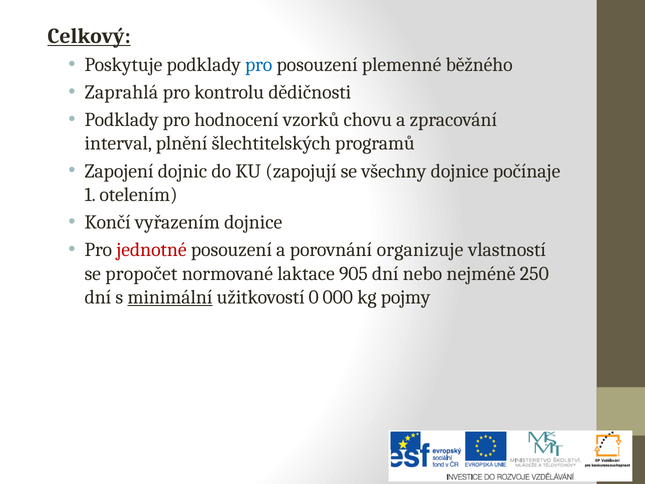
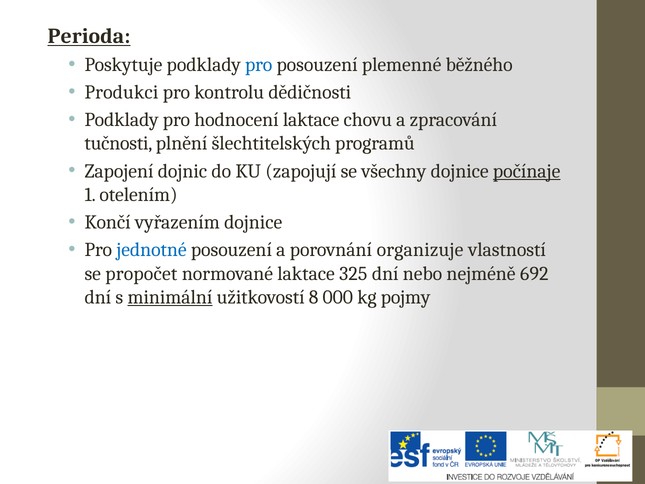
Celkový: Celkový -> Perioda
Zaprahlá: Zaprahlá -> Produkci
hodnocení vzorků: vzorků -> laktace
interval: interval -> tučnosti
počínaje underline: none -> present
jednotné colour: red -> blue
905: 905 -> 325
250: 250 -> 692
0: 0 -> 8
